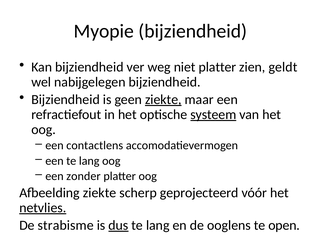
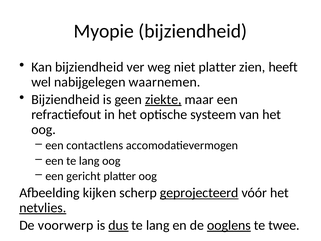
geldt: geldt -> heeft
nabijgelegen bijziendheid: bijziendheid -> waarnemen
systeem underline: present -> none
zonder: zonder -> gericht
Afbeelding ziekte: ziekte -> kijken
geprojecteerd underline: none -> present
strabisme: strabisme -> voorwerp
ooglens underline: none -> present
open: open -> twee
